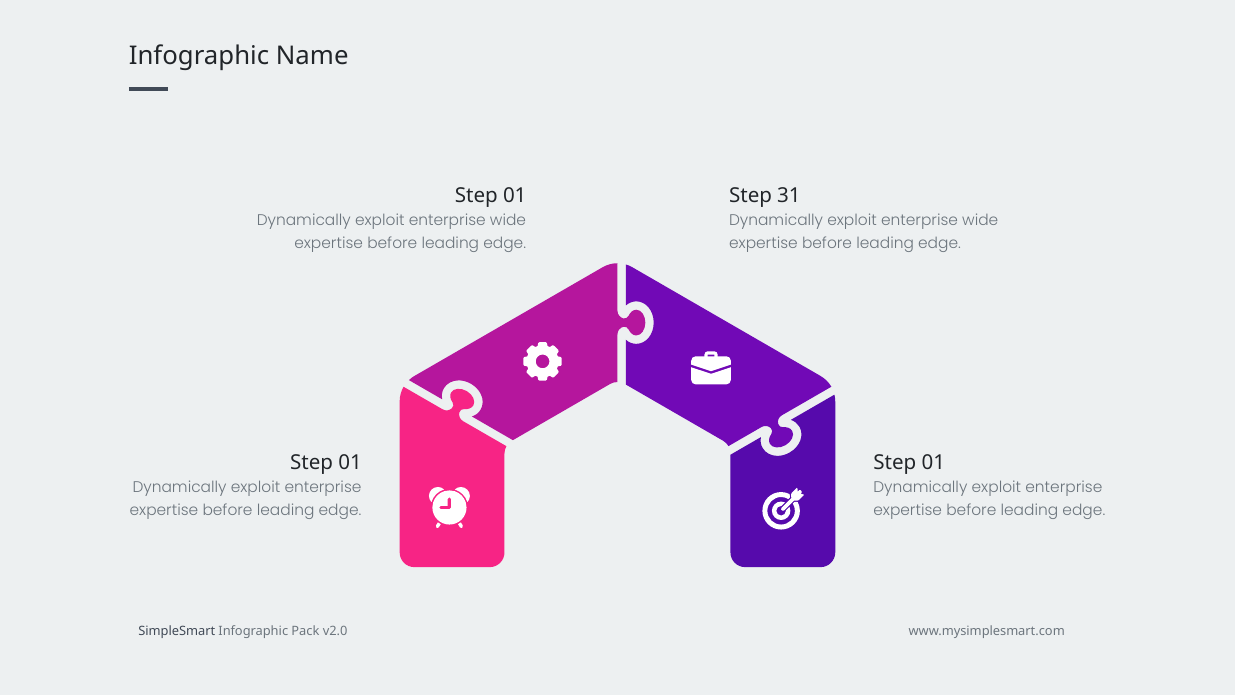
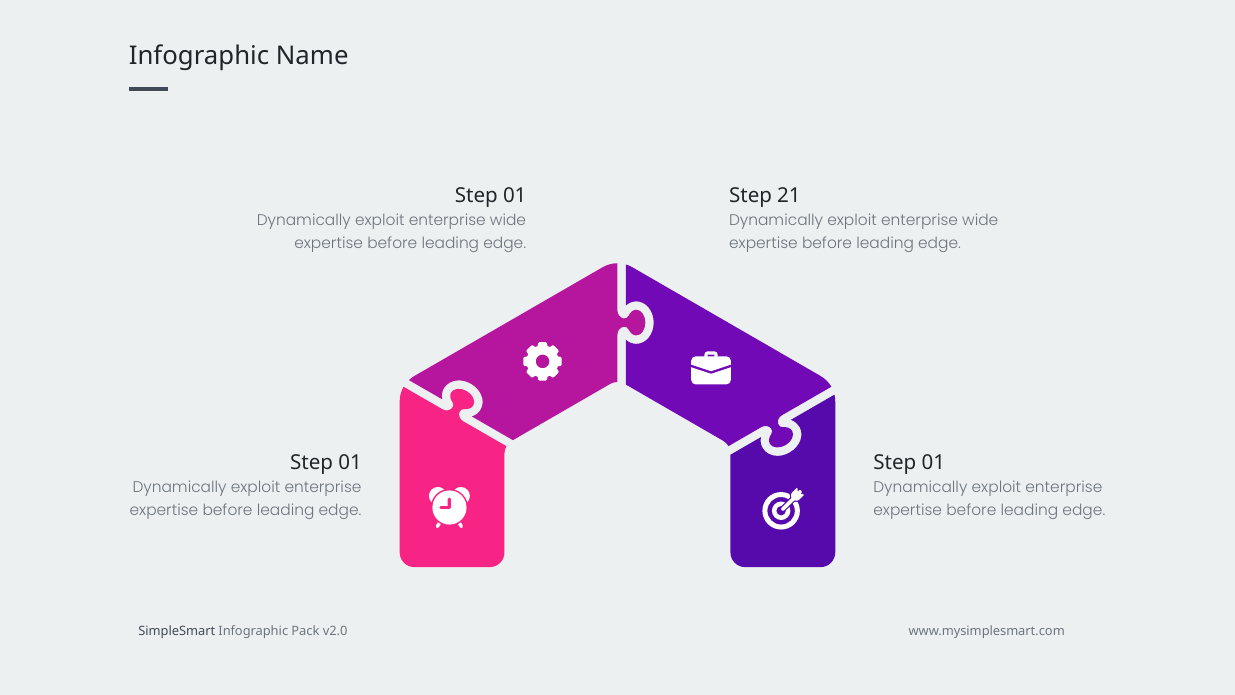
31: 31 -> 21
